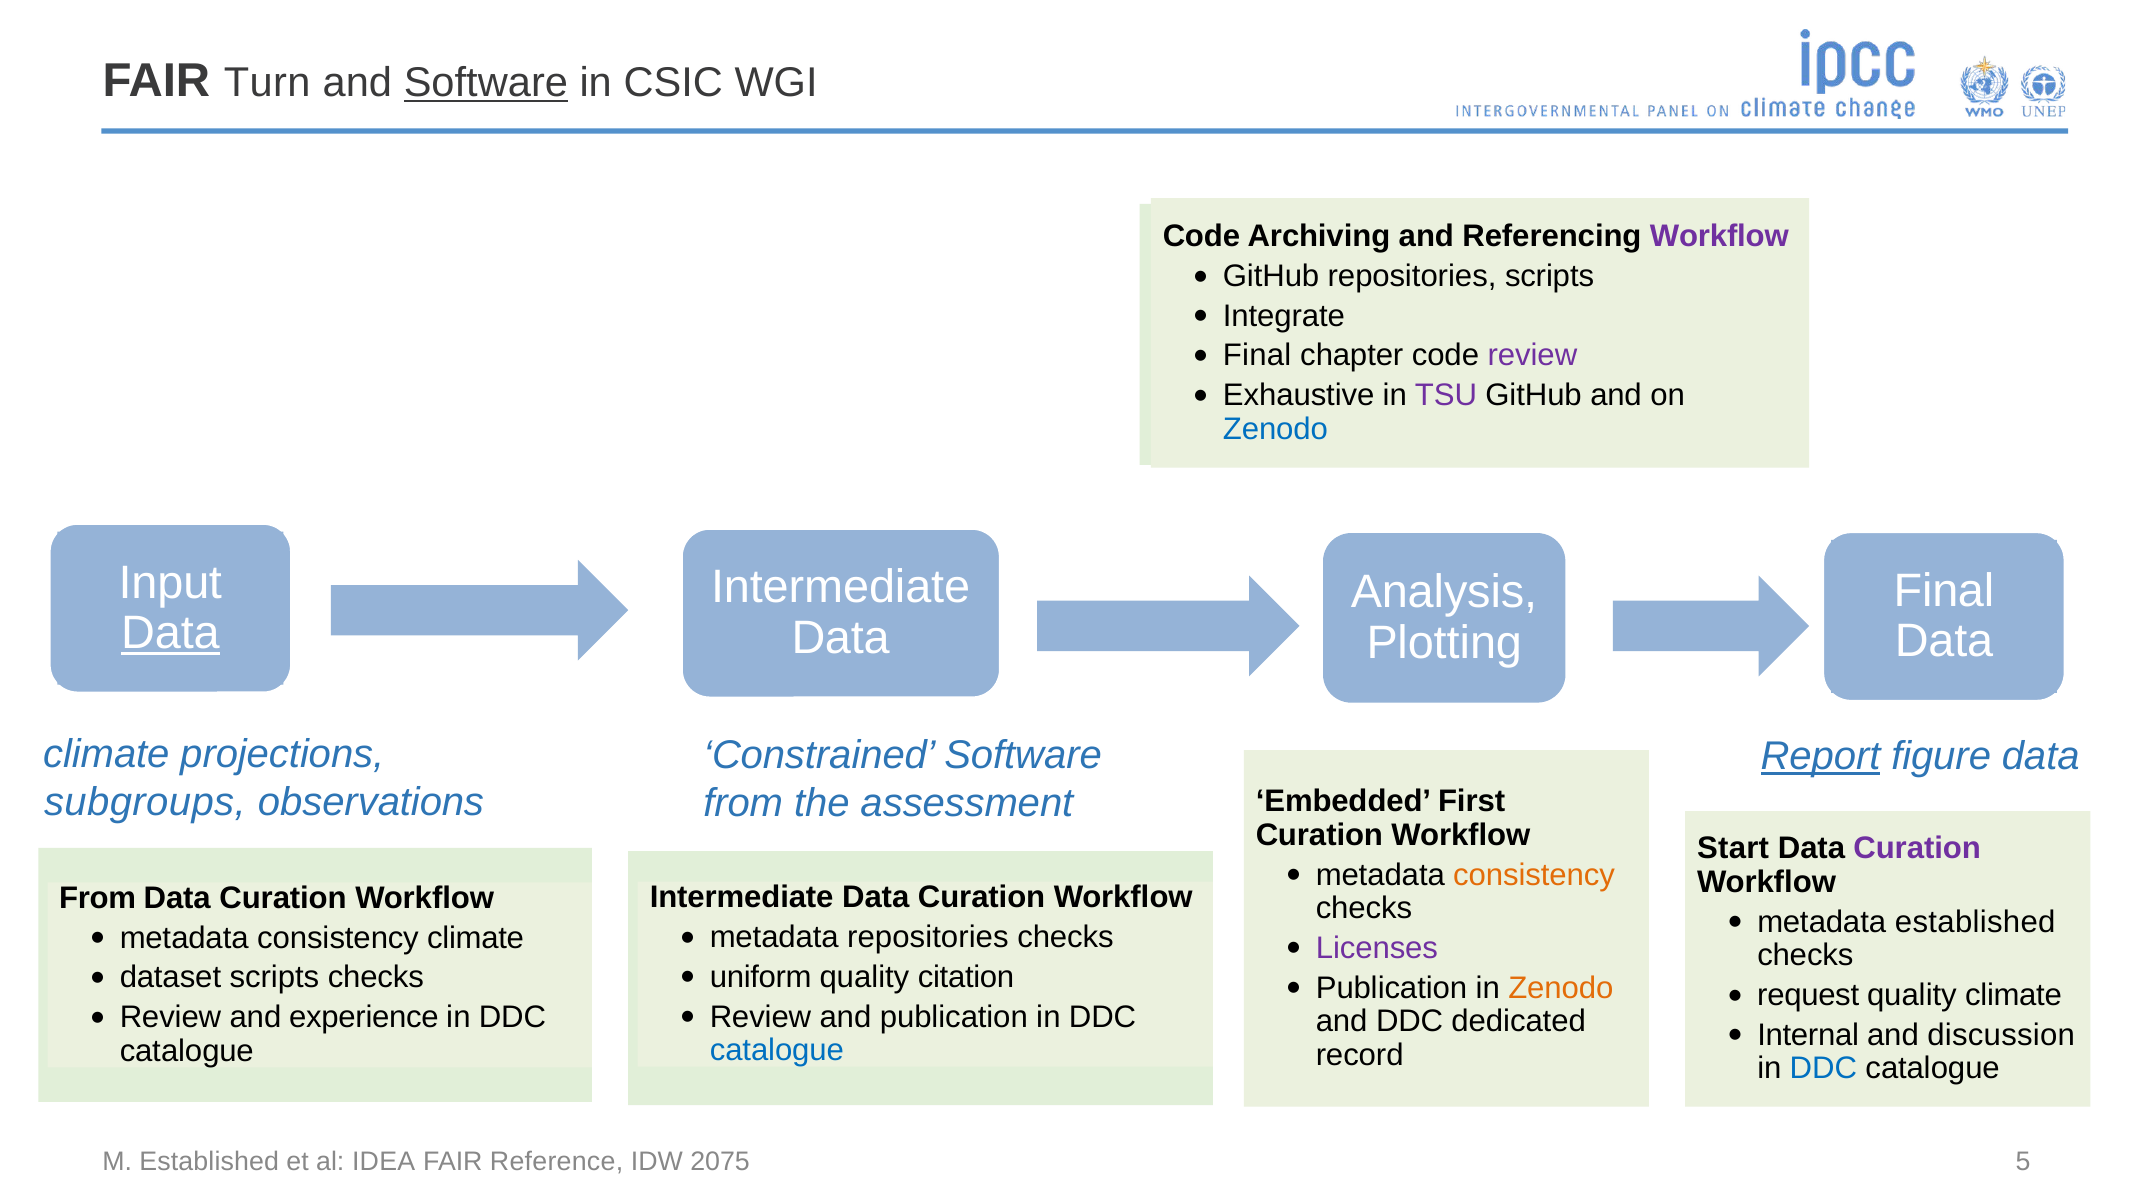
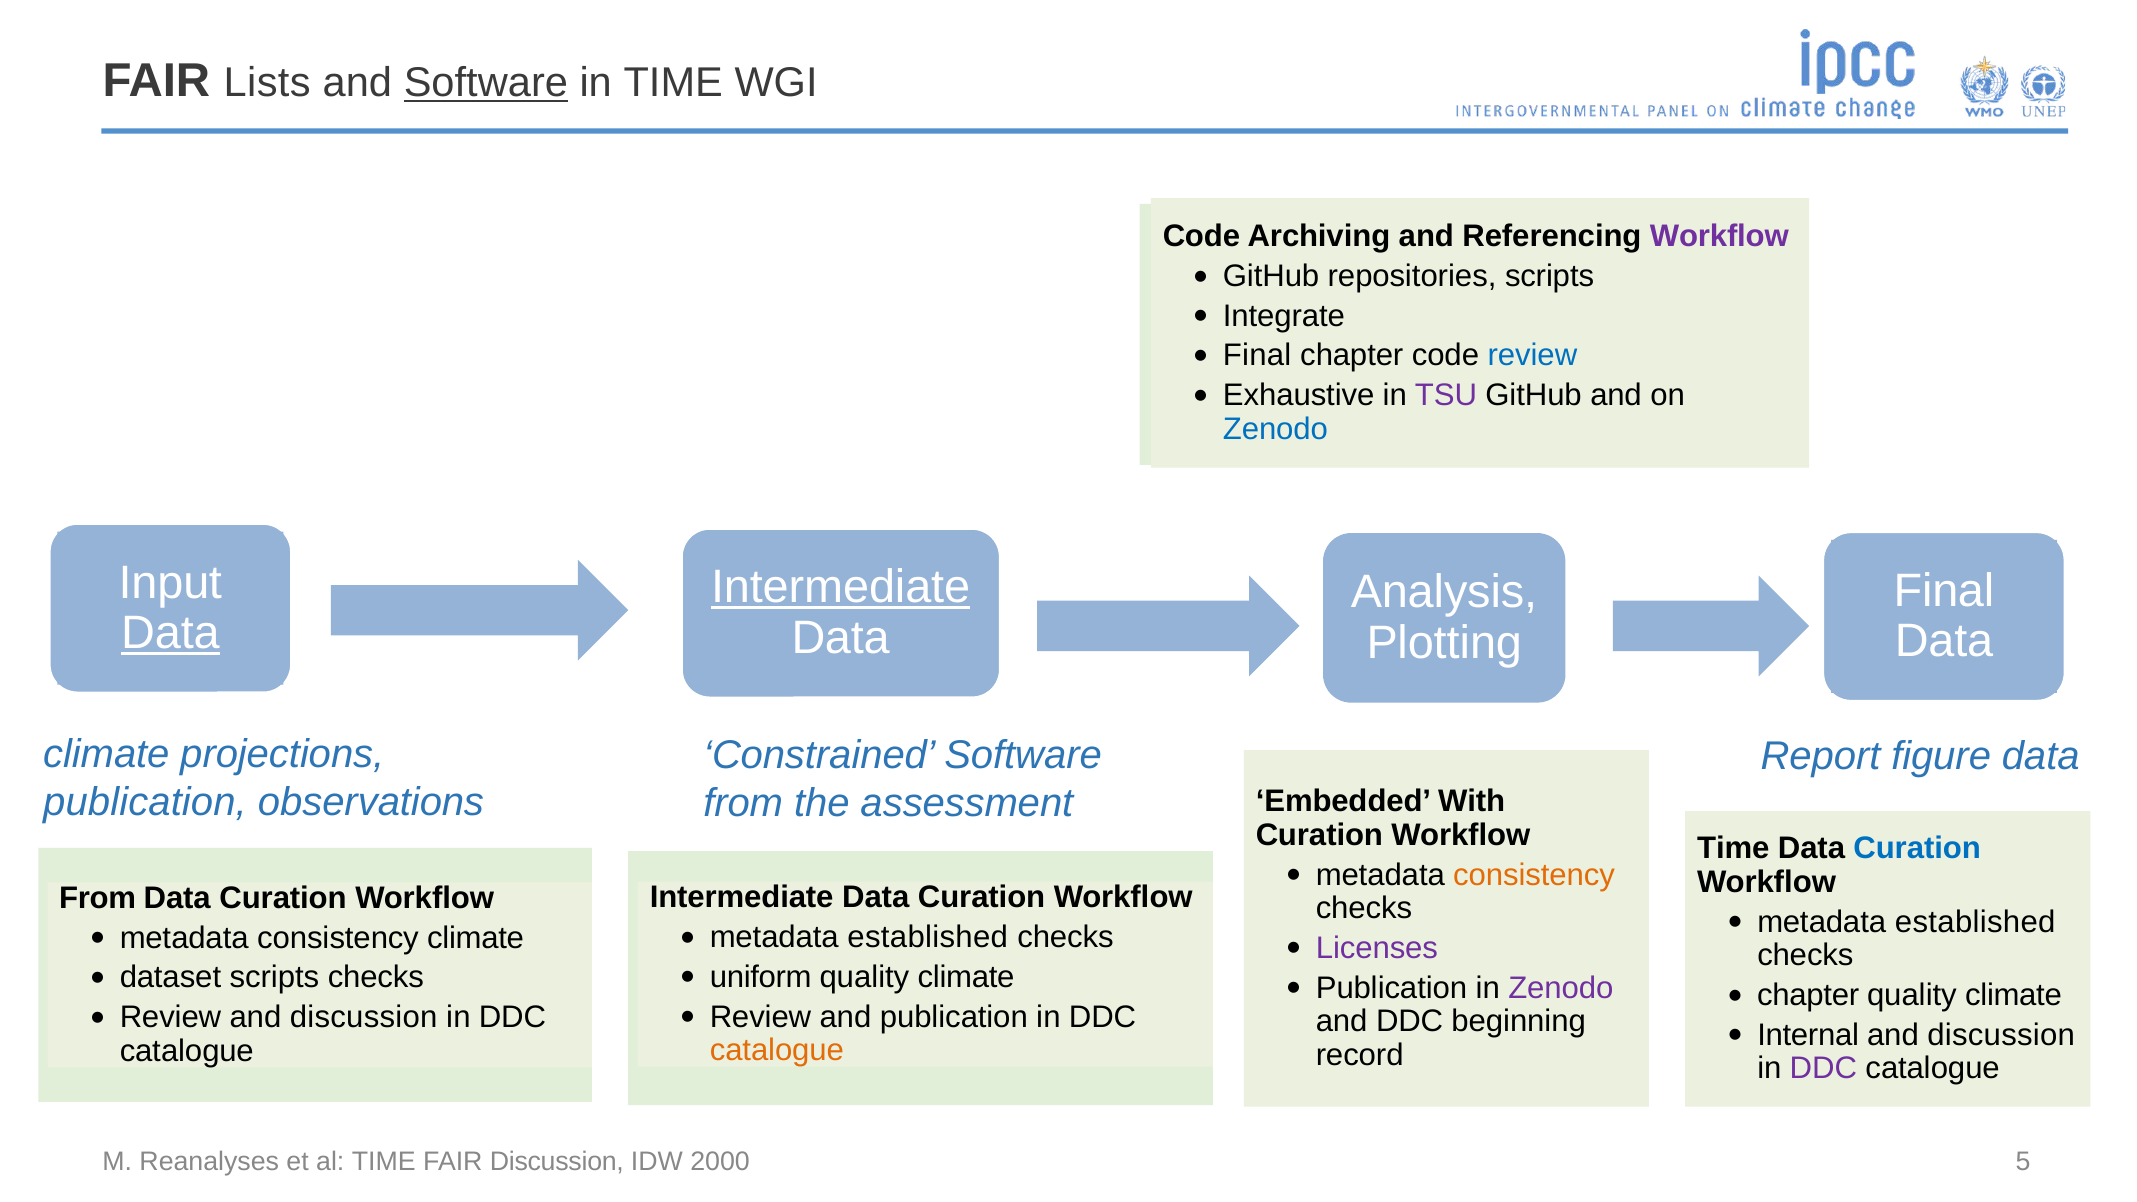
Turn: Turn -> Lists
in CSIC: CSIC -> TIME
review at (1532, 356) colour: purple -> blue
Intermediate at (841, 588) underline: none -> present
Report underline: present -> none
subgroups at (145, 803): subgroups -> publication
First: First -> With
Start at (1733, 849): Start -> Time
Curation at (1917, 849) colour: purple -> blue
repositories at (928, 937): repositories -> established
citation at (966, 977): citation -> climate
Zenodo at (1561, 988) colour: orange -> purple
request at (1808, 995): request -> chapter
Review and experience: experience -> discussion
dedicated: dedicated -> beginning
catalogue at (777, 1050) colour: blue -> orange
DDC at (1823, 1069) colour: blue -> purple
M Established: Established -> Reanalyses
al IDEA: IDEA -> TIME
FAIR Reference: Reference -> Discussion
2075: 2075 -> 2000
